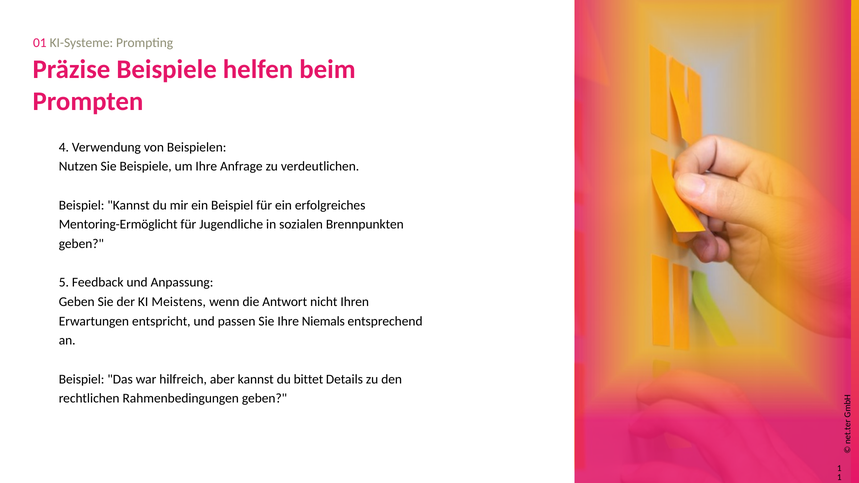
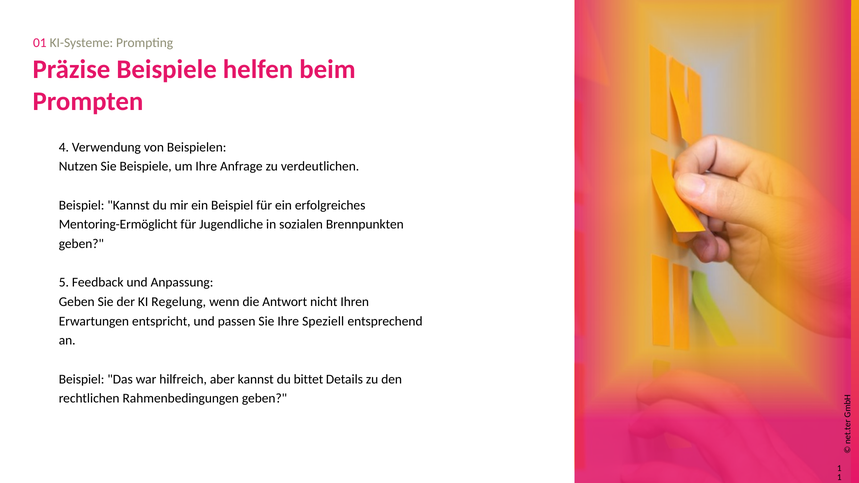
Meistens: Meistens -> Regelung
Niemals: Niemals -> Speziell
